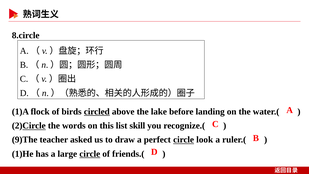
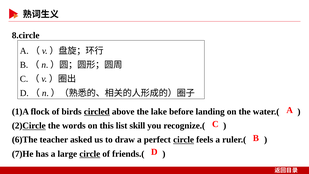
9)The: 9)The -> 6)The
look: look -> feels
1)He: 1)He -> 7)He
